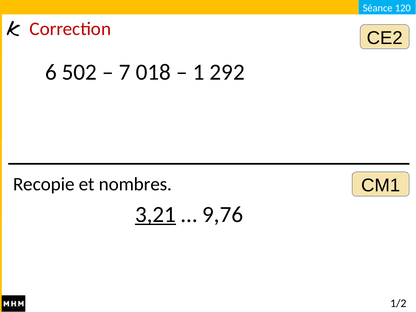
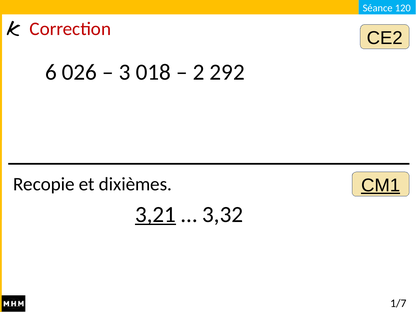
502: 502 -> 026
7: 7 -> 3
1: 1 -> 2
nombres: nombres -> dixièmes
CM1 underline: none -> present
9,76: 9,76 -> 3,32
1/2: 1/2 -> 1/7
